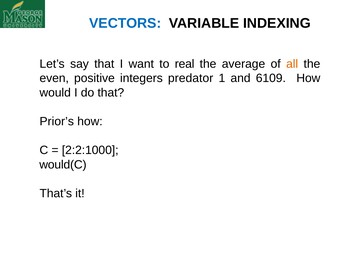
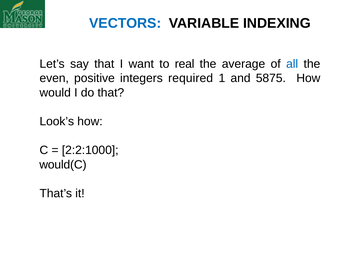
all colour: orange -> blue
predator: predator -> required
6109: 6109 -> 5875
Prior’s: Prior’s -> Look’s
